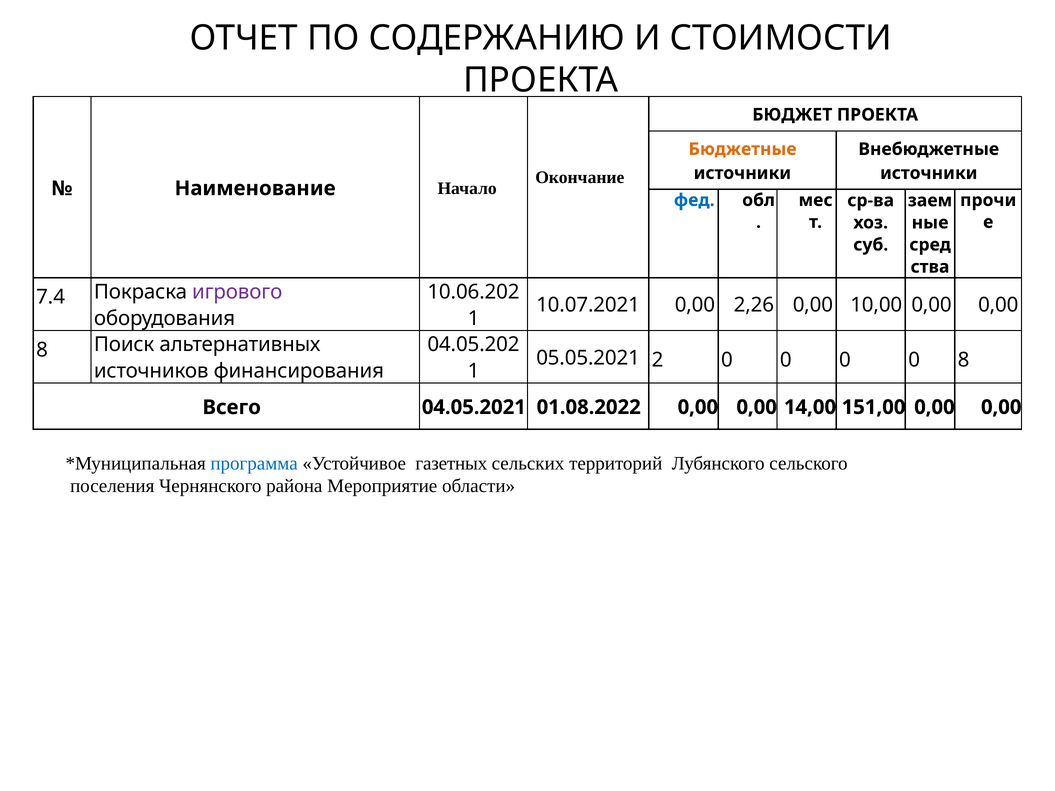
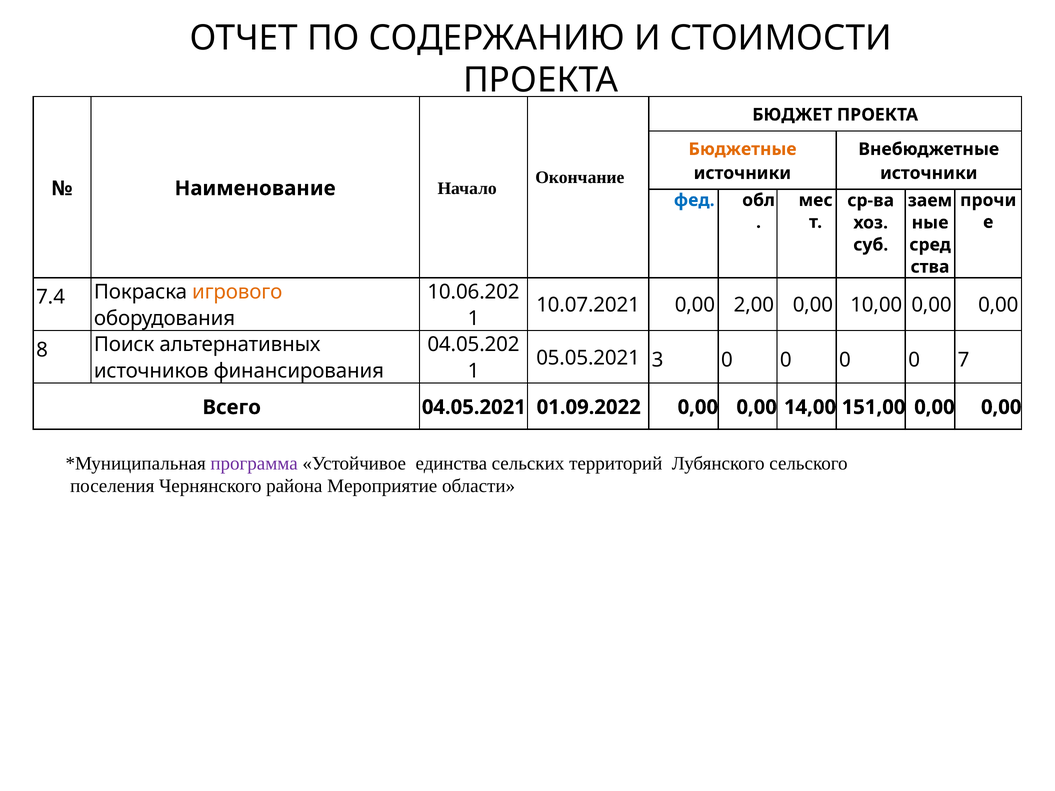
игрового colour: purple -> orange
2,26: 2,26 -> 2,00
2: 2 -> 3
0 8: 8 -> 7
01.08.2022: 01.08.2022 -> 01.09.2022
программа colour: blue -> purple
газетных: газетных -> единства
